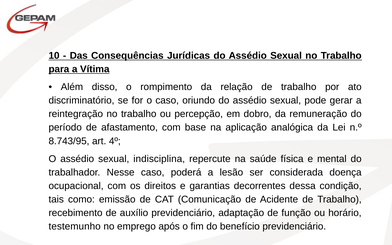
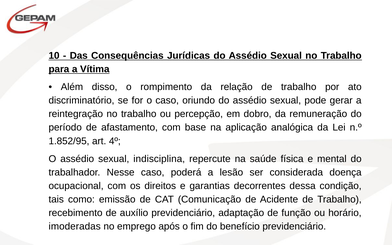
8.743/95: 8.743/95 -> 1.852/95
testemunho: testemunho -> imoderadas
